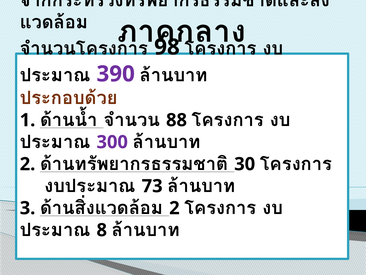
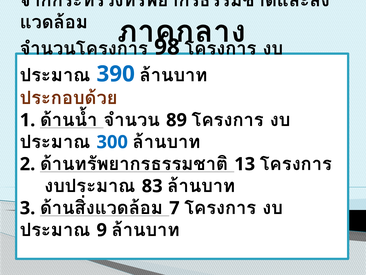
390 colour: purple -> blue
88: 88 -> 89
300 colour: purple -> blue
30: 30 -> 13
73: 73 -> 83
2 at (174, 208): 2 -> 7
8: 8 -> 9
